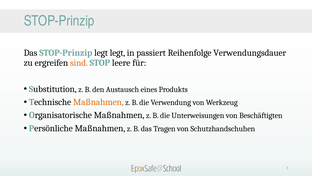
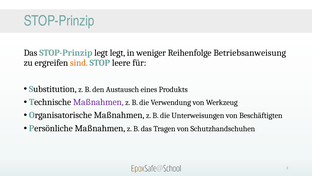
passiert: passiert -> weniger
Verwendungsdauer: Verwendungsdauer -> Betriebsanweisung
Maßnahmen at (98, 102) colour: orange -> purple
